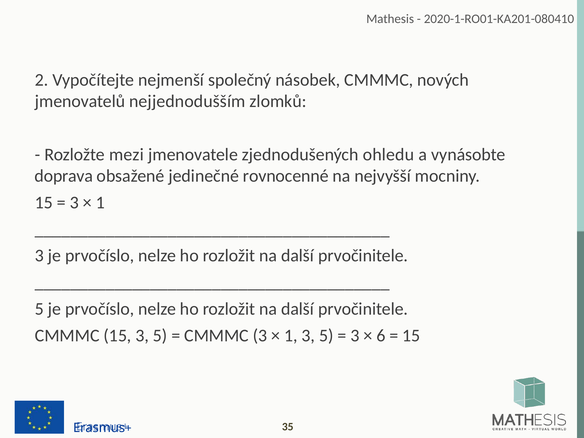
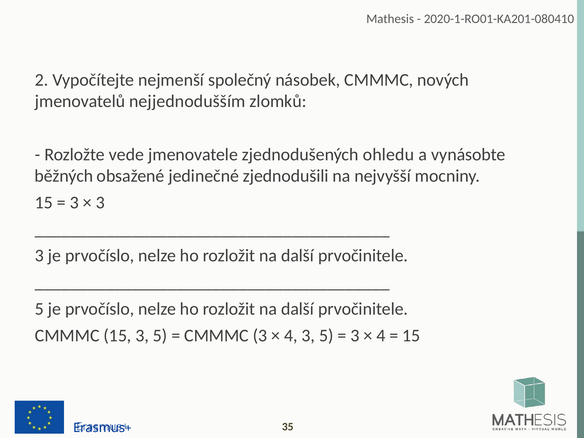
mezi: mezi -> vede
doprava: doprava -> běžných
rovnocenné: rovnocenné -> zjednodušili
1 at (100, 203): 1 -> 3
1 at (291, 336): 1 -> 4
6 at (381, 336): 6 -> 4
